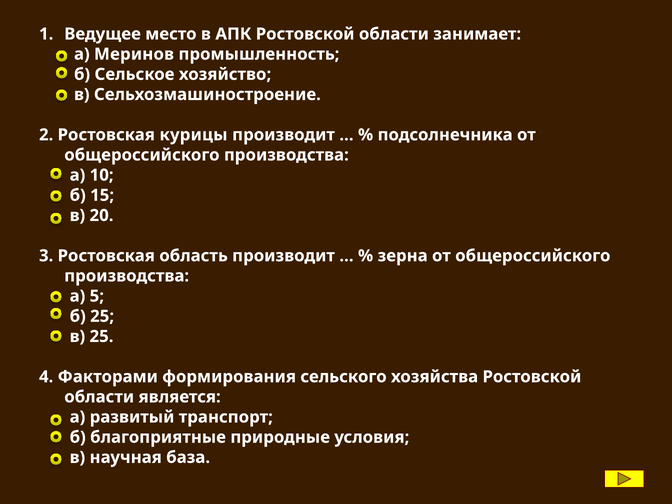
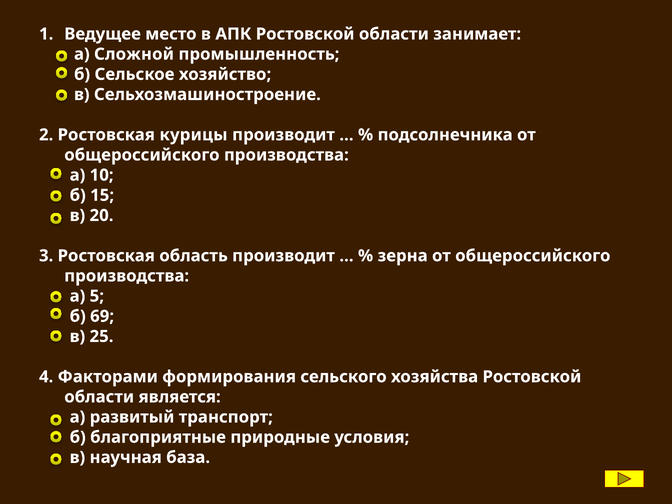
Меринов: Меринов -> Сложной
б 25: 25 -> 69
